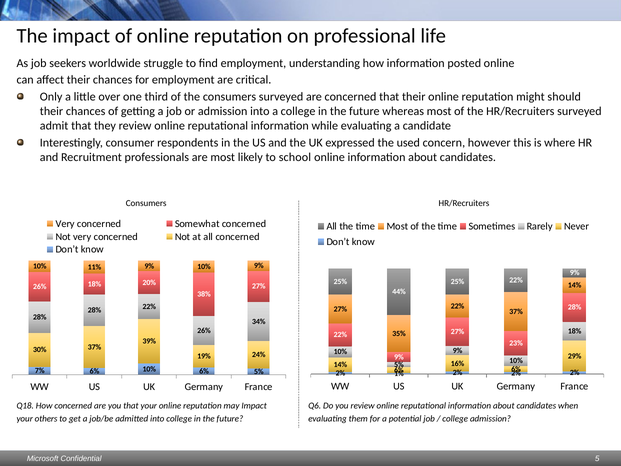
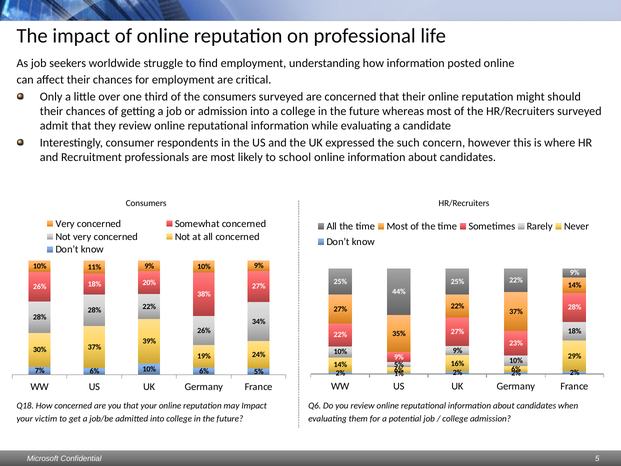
used: used -> such
others: others -> victim
